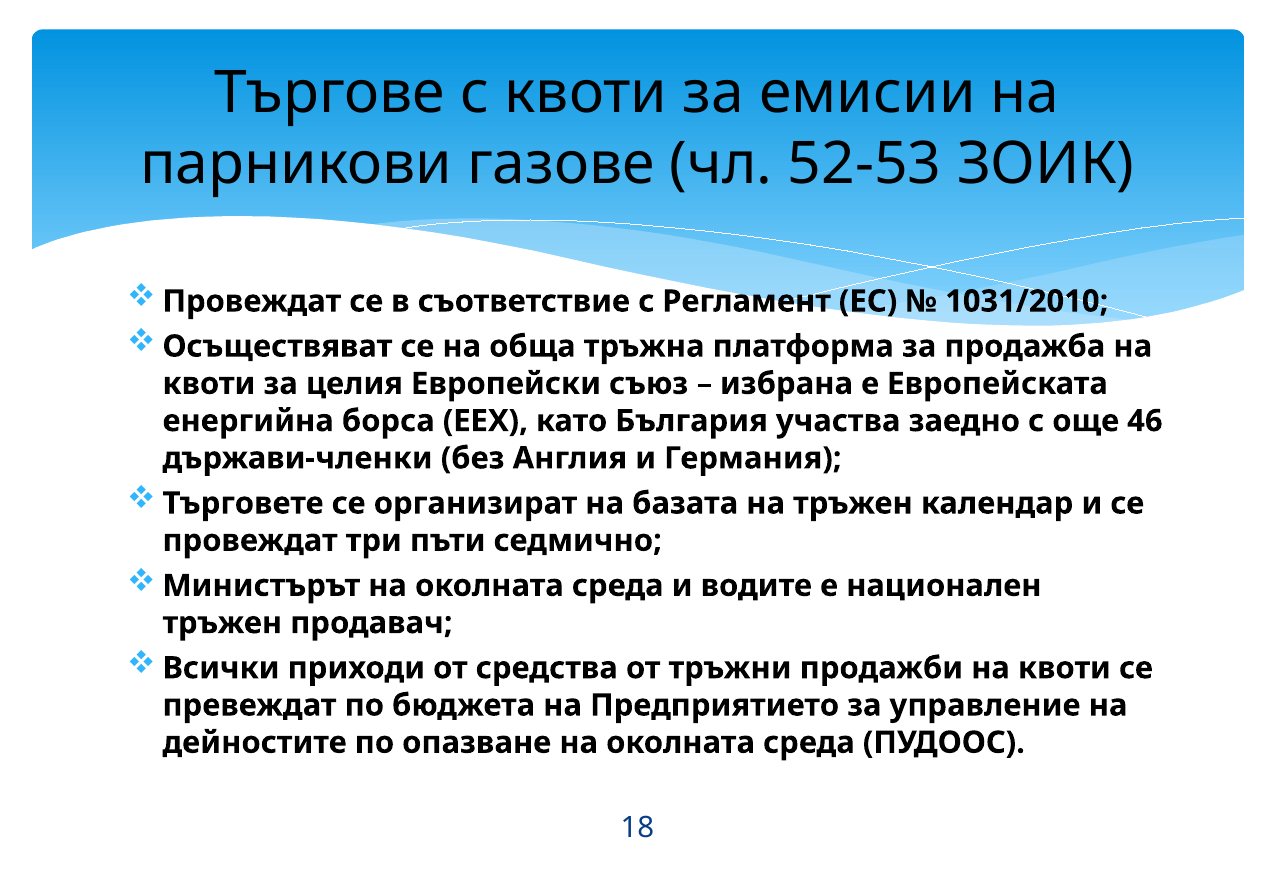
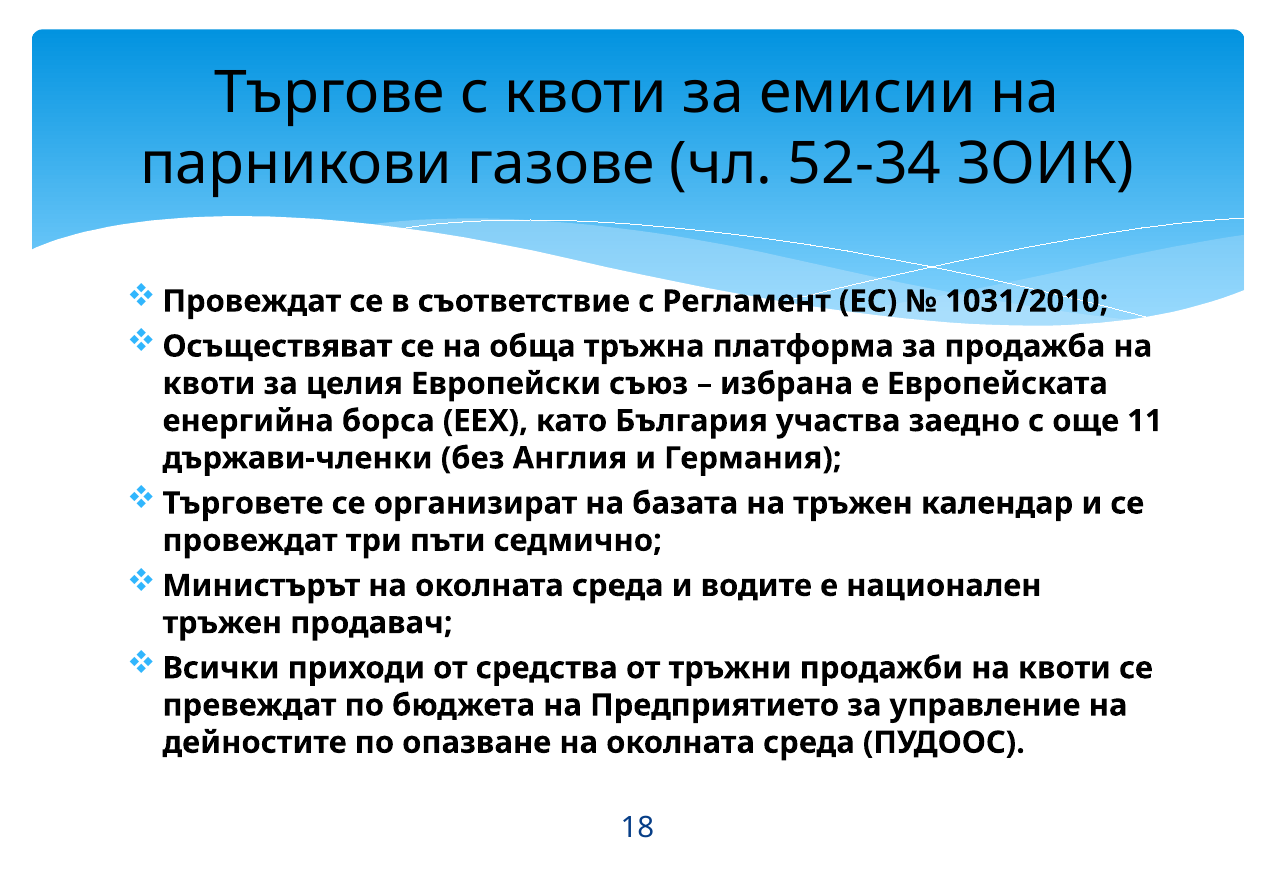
52-53: 52-53 -> 52-34
46: 46 -> 11
